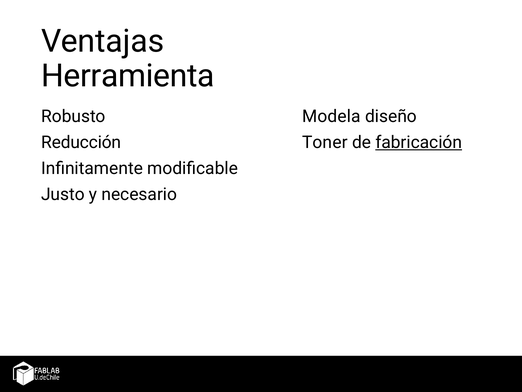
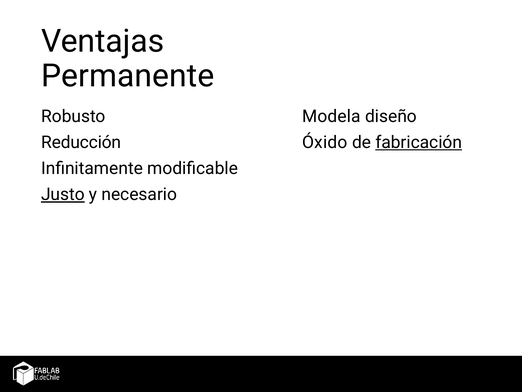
Herramienta: Herramienta -> Permanente
Toner: Toner -> Óxido
Justo underline: none -> present
